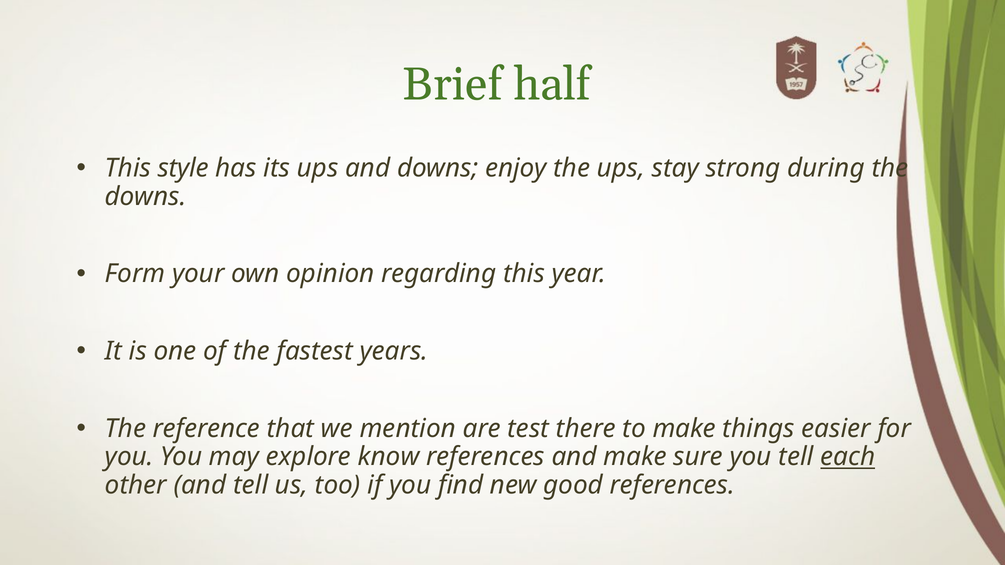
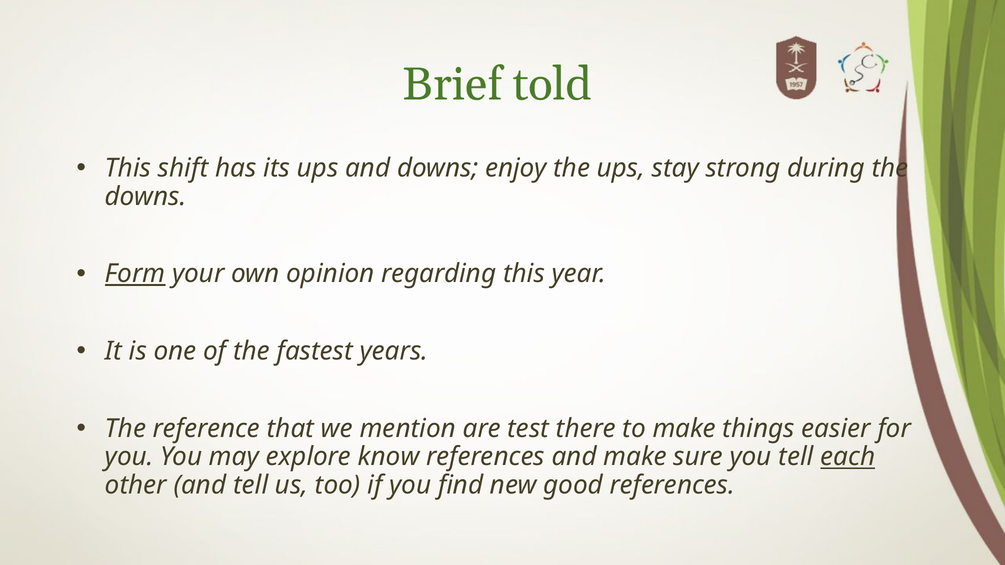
half: half -> told
style: style -> shift
Form underline: none -> present
